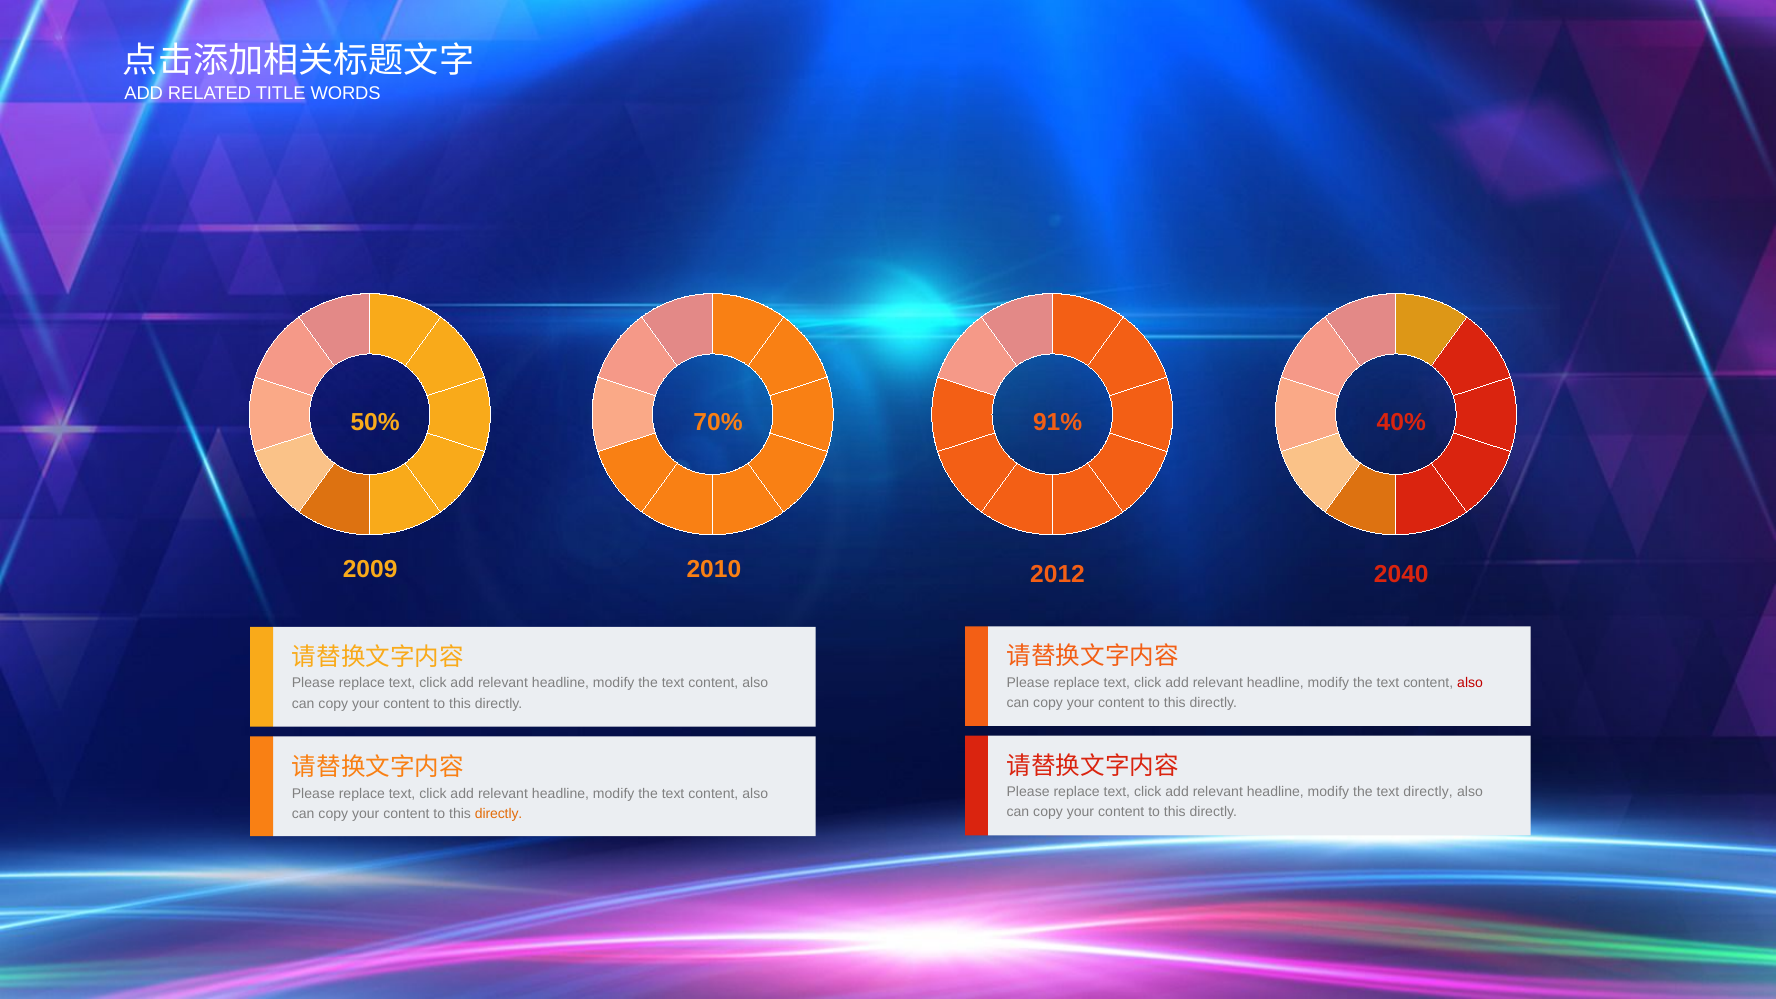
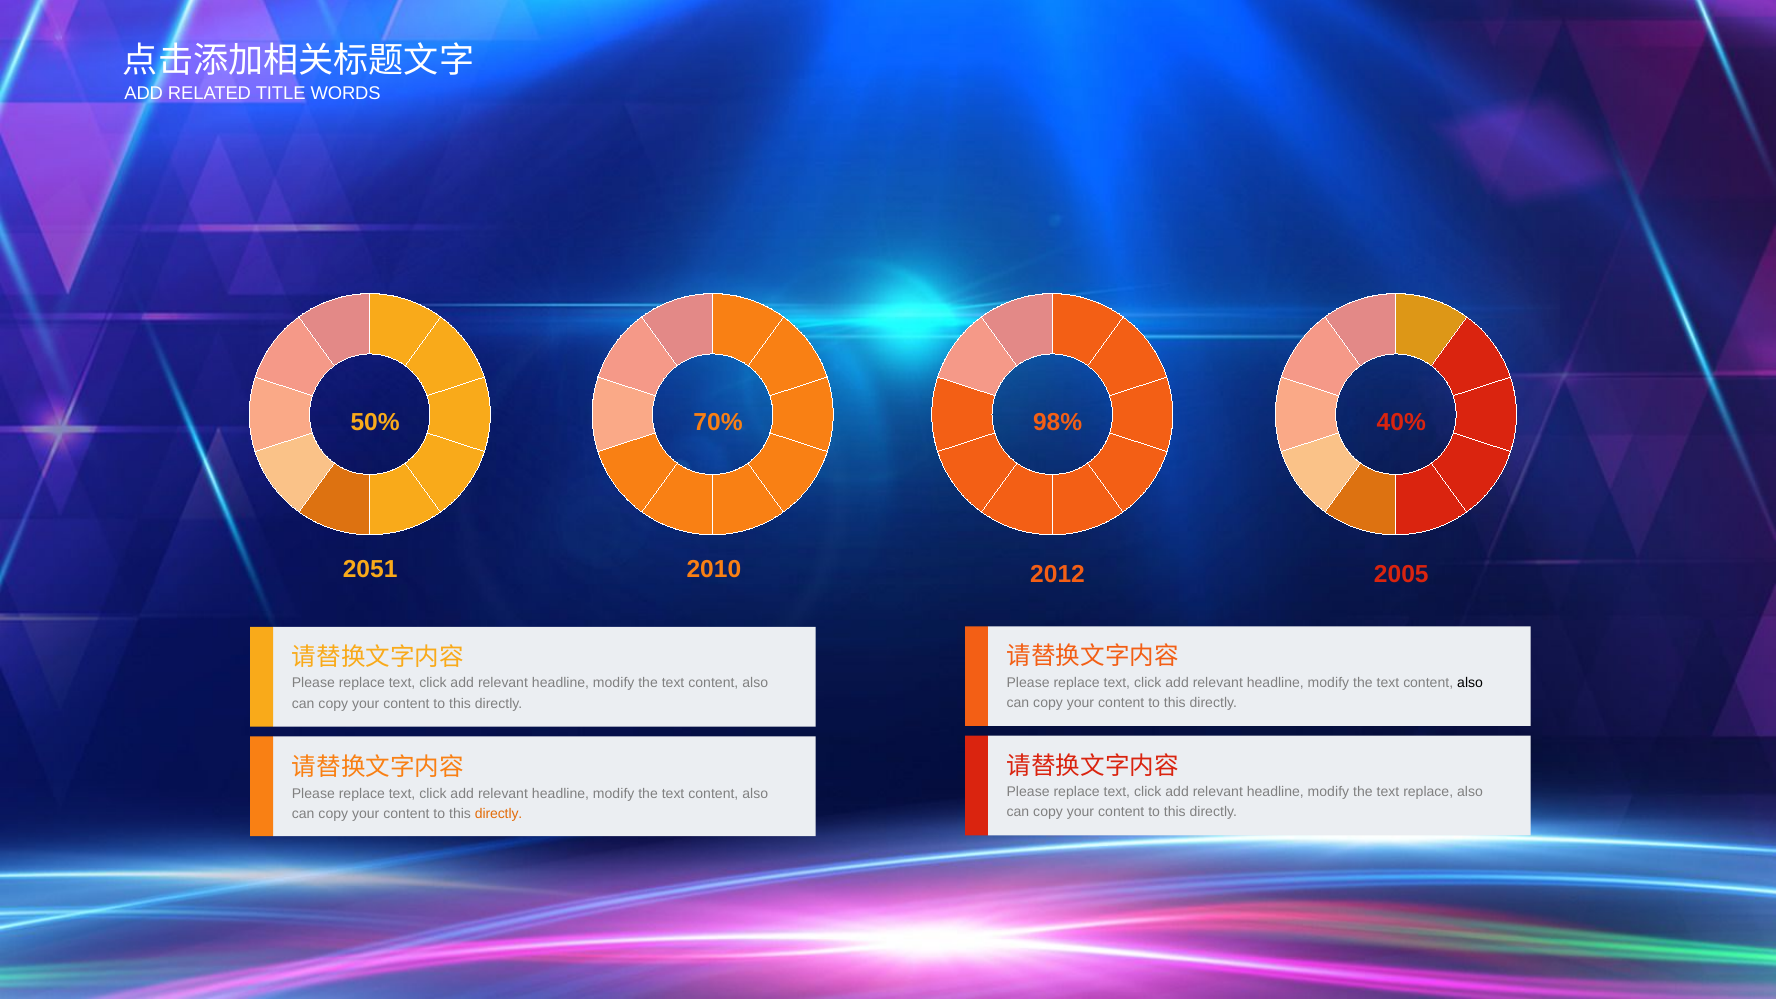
91%: 91% -> 98%
2009: 2009 -> 2051
2040: 2040 -> 2005
also at (1470, 682) colour: red -> black
text directly: directly -> replace
